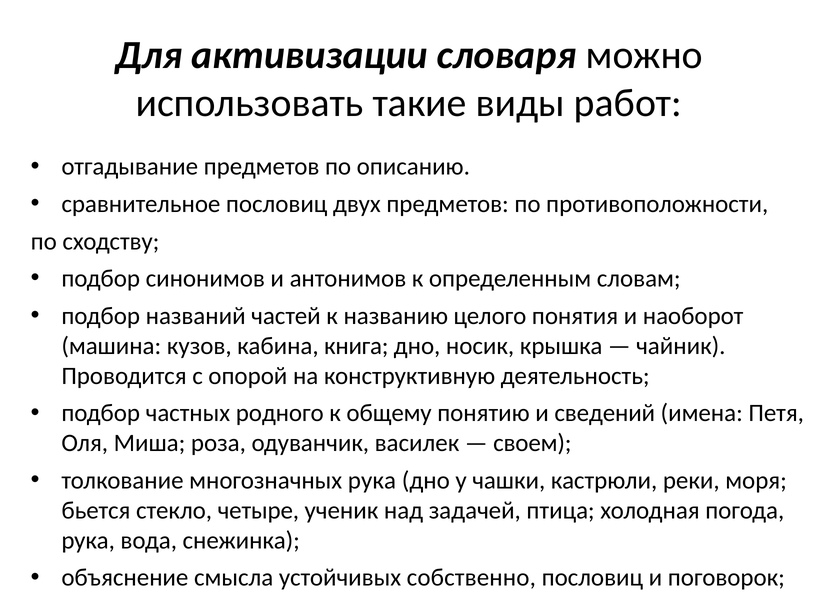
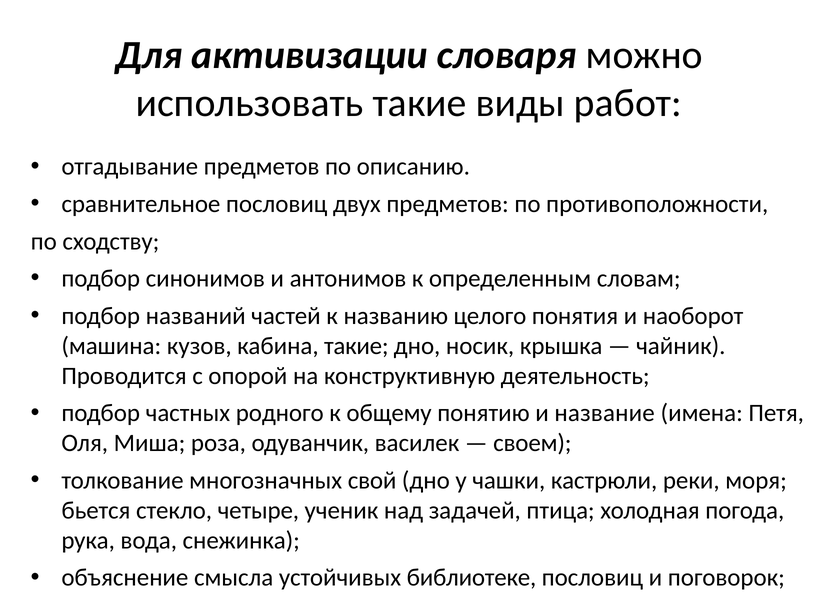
кабина книга: книга -> такие
сведений: сведений -> название
многозначных рука: рука -> свой
собственно: собственно -> библиотеке
